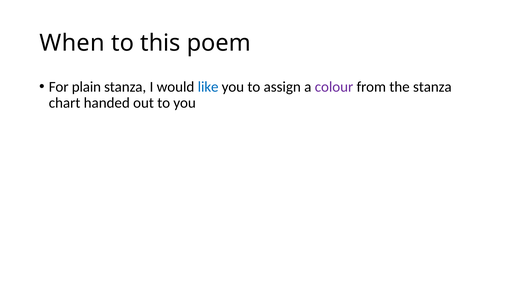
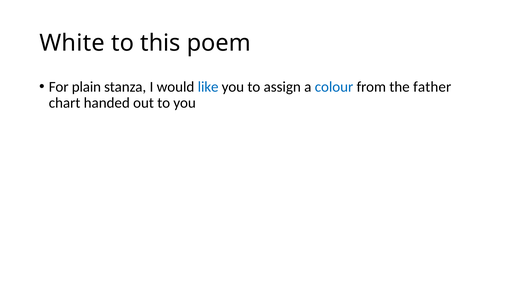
When: When -> White
colour colour: purple -> blue
the stanza: stanza -> father
